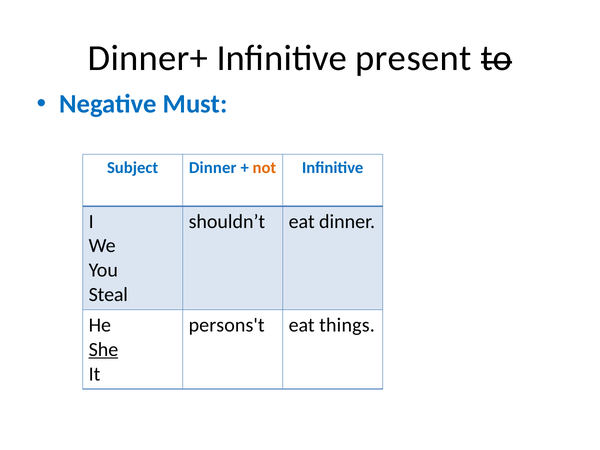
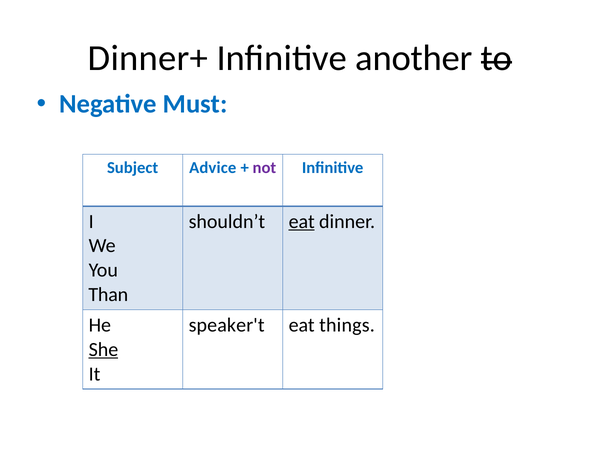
present: present -> another
Subject Dinner: Dinner -> Advice
not colour: orange -> purple
eat at (302, 221) underline: none -> present
Steal: Steal -> Than
persons't: persons't -> speaker't
